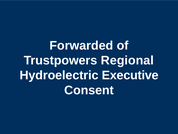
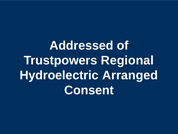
Forwarded: Forwarded -> Addressed
Executive: Executive -> Arranged
